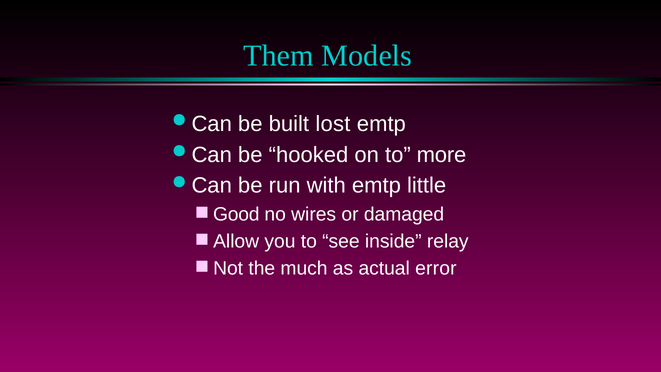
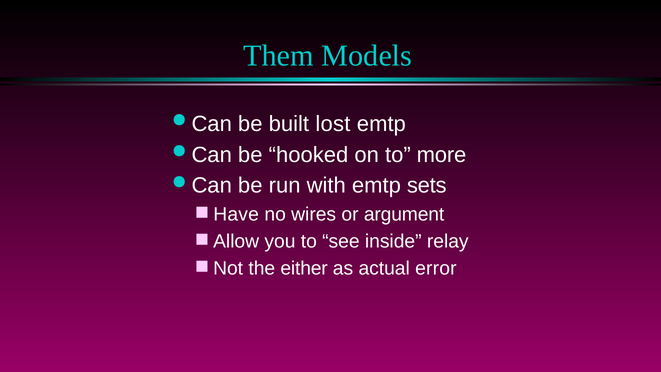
little: little -> sets
Good: Good -> Have
damaged: damaged -> argument
much: much -> either
